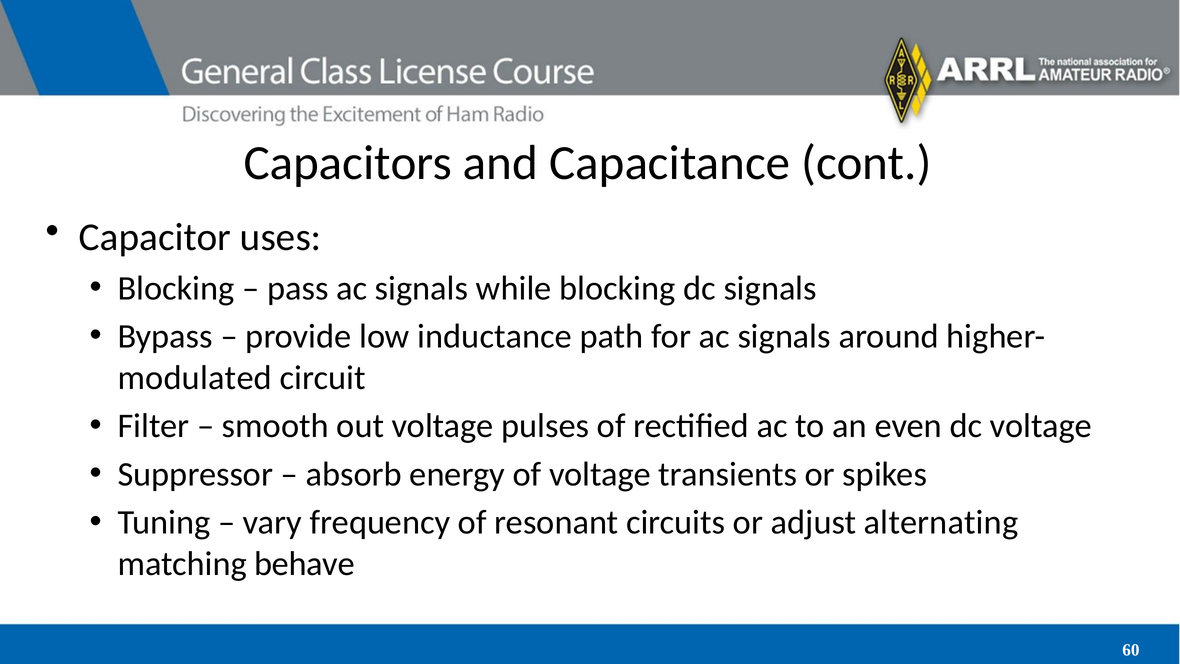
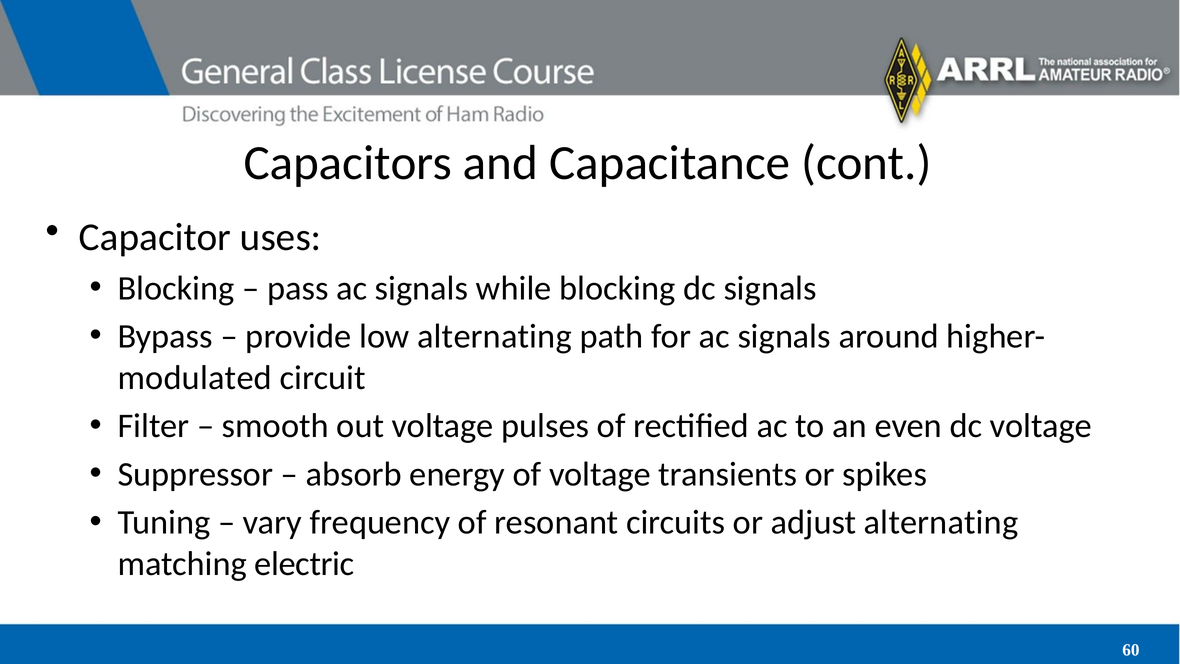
low inductance: inductance -> alternating
behave: behave -> electric
